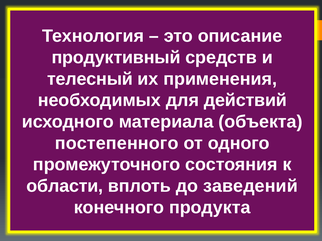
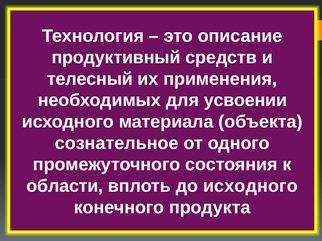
действий: действий -> усвоении
постепенного: постепенного -> сознательное
до заведений: заведений -> исходного
